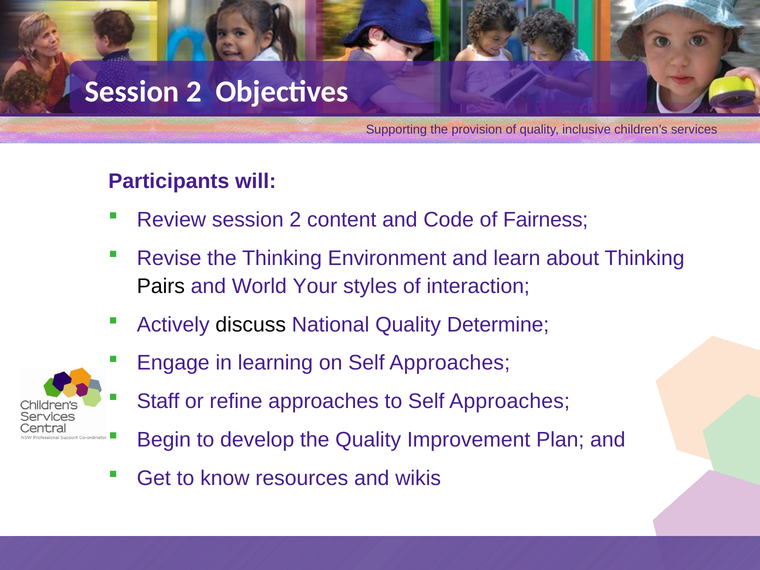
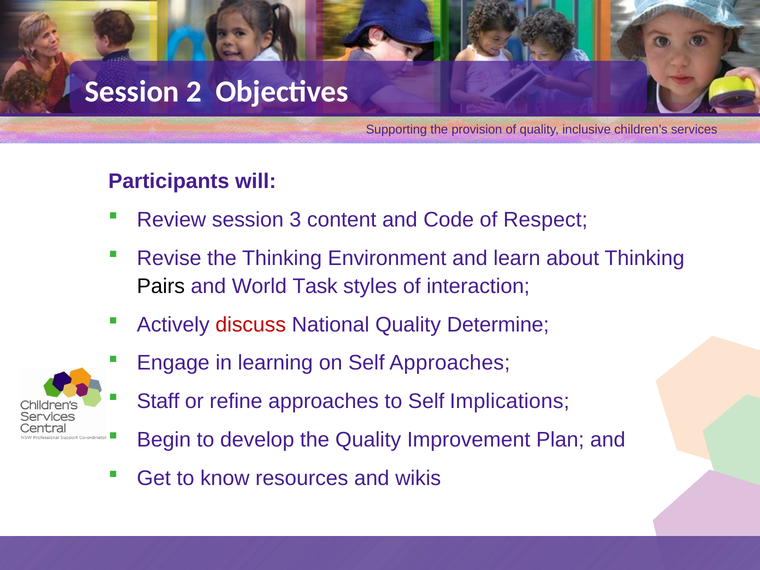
Review session 2: 2 -> 3
Fairness: Fairness -> Respect
Your: Your -> Task
discuss colour: black -> red
to Self Approaches: Approaches -> Implications
